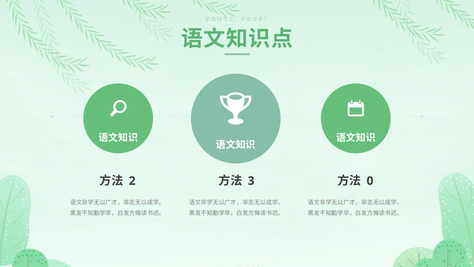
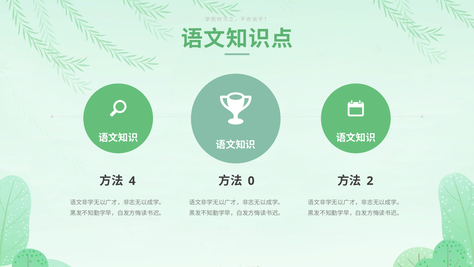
2: 2 -> 4
3: 3 -> 0
0: 0 -> 2
